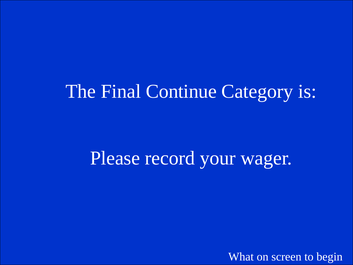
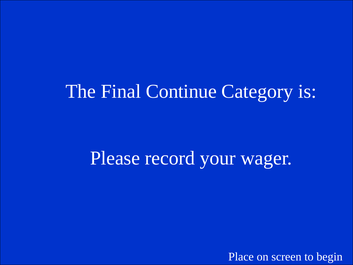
What: What -> Place
